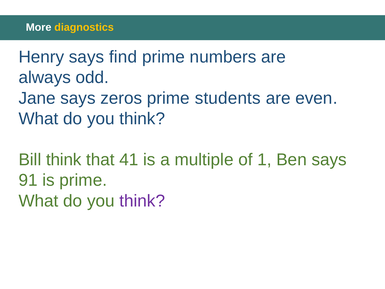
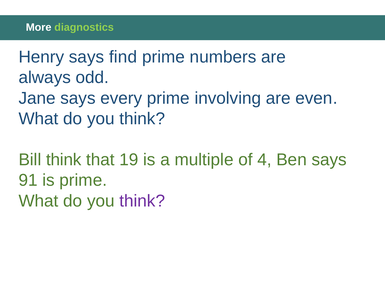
diagnostics colour: yellow -> light green
zeros: zeros -> every
students: students -> involving
41: 41 -> 19
1: 1 -> 4
